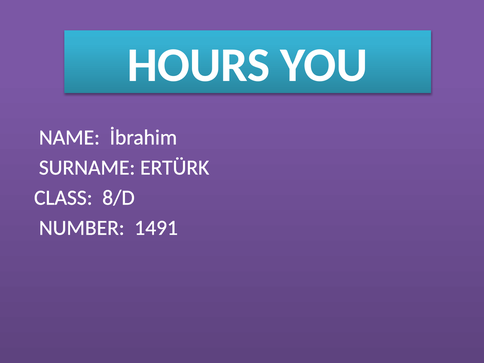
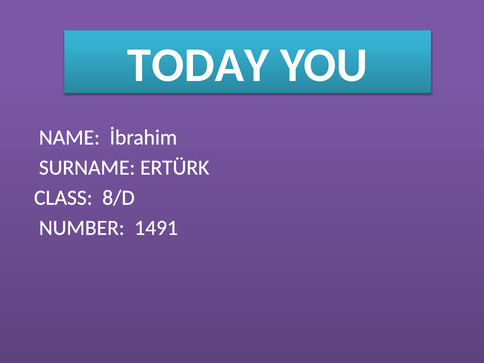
HOURS: HOURS -> TODAY
